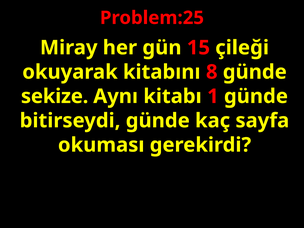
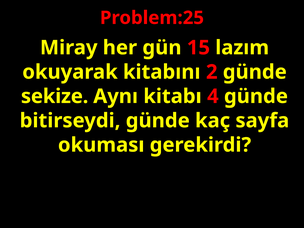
çileği: çileği -> lazım
8: 8 -> 2
1: 1 -> 4
